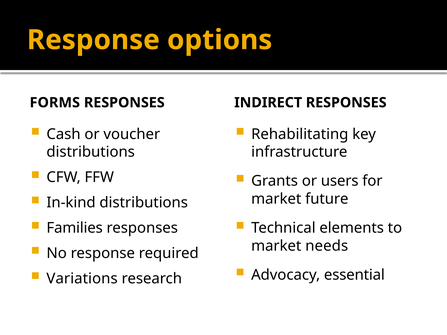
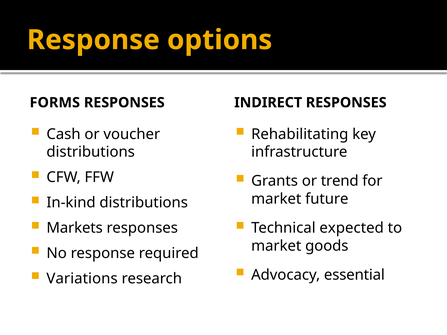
users: users -> trend
Families: Families -> Markets
elements: elements -> expected
needs: needs -> goods
